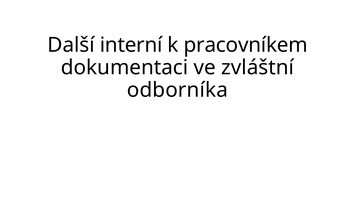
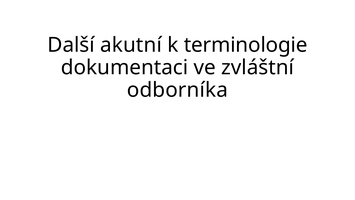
interní: interní -> akutní
pracovníkem: pracovníkem -> terminologie
